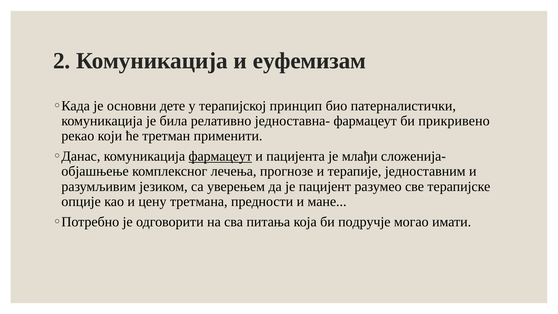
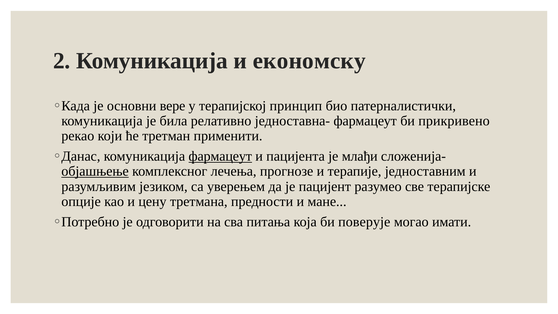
еуфемизам: еуфемизам -> економску
дете: дете -> вере
објашњење underline: none -> present
подручје: подручје -> поверује
